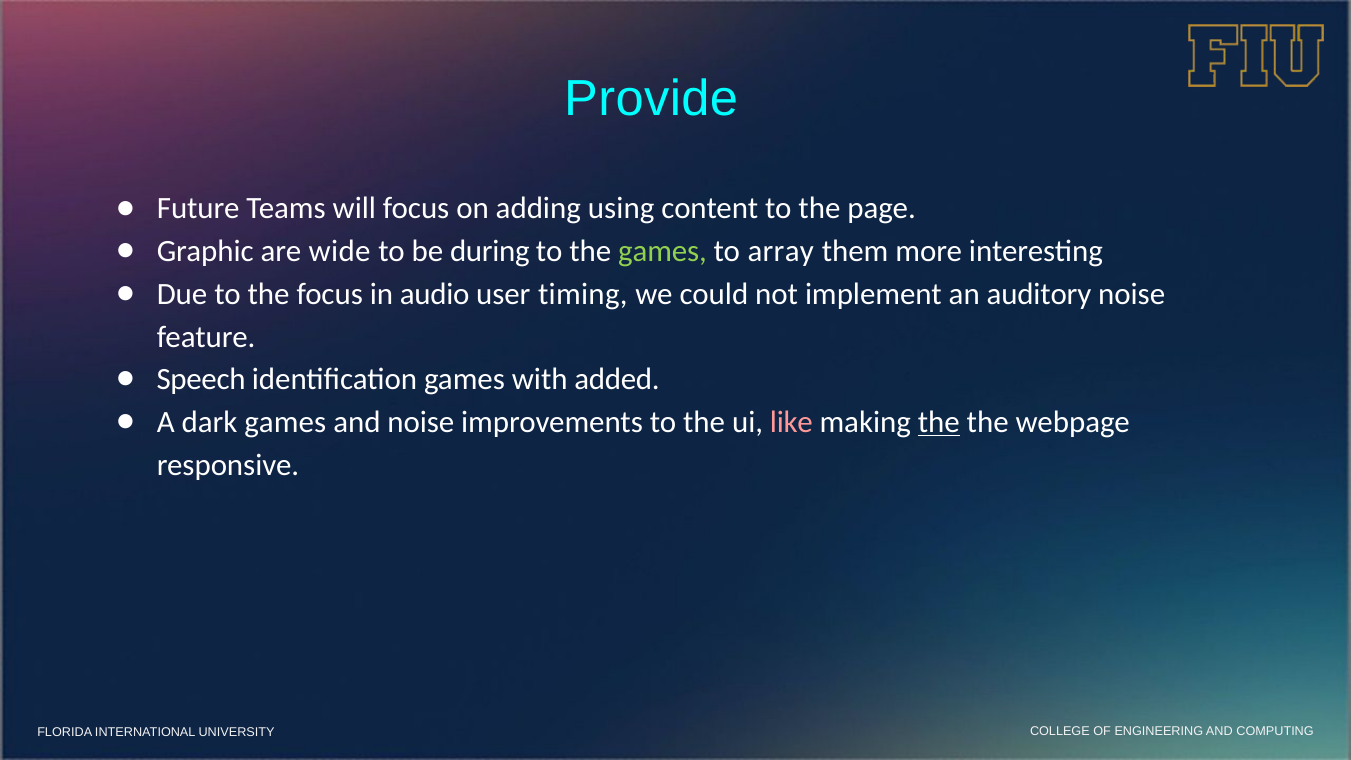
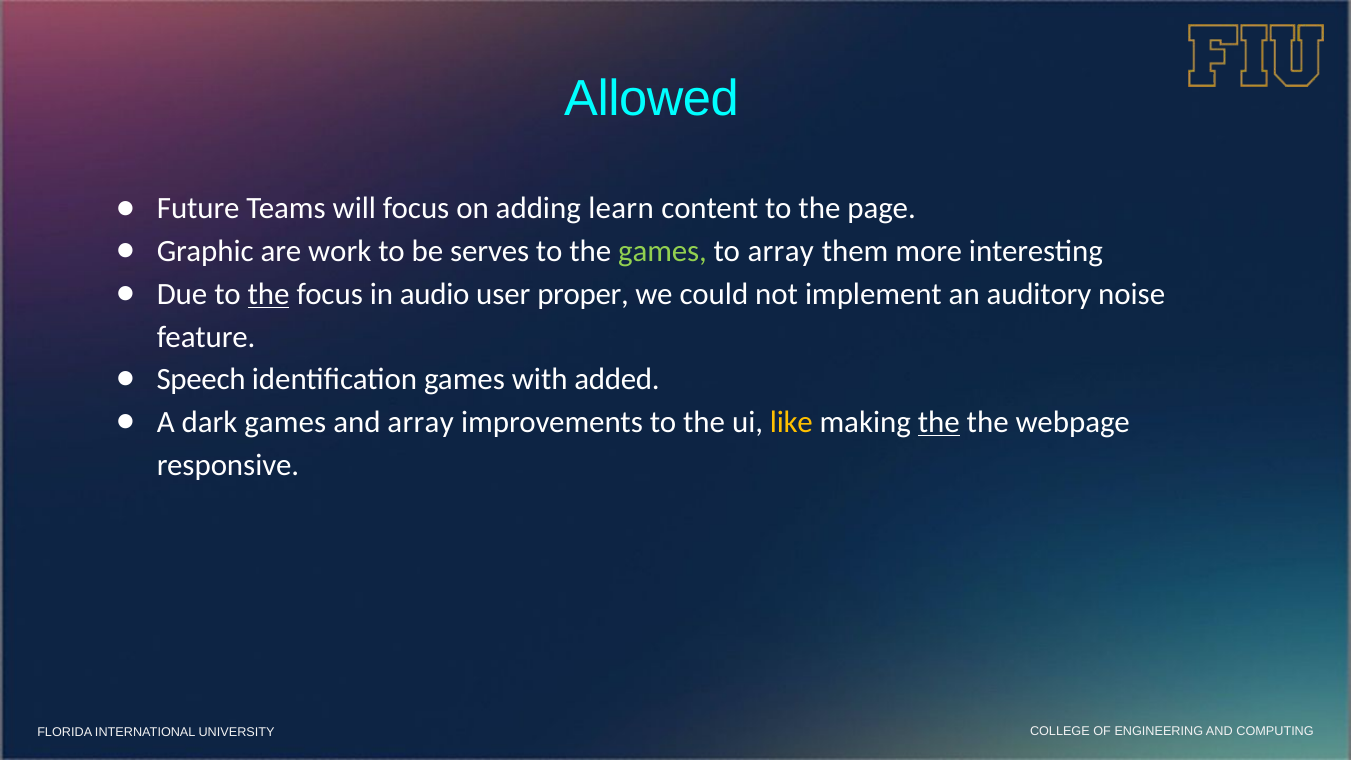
Provide: Provide -> Allowed
using: using -> learn
wide: wide -> work
during: during -> serves
the at (269, 294) underline: none -> present
timing: timing -> proper
and noise: noise -> array
like colour: pink -> yellow
